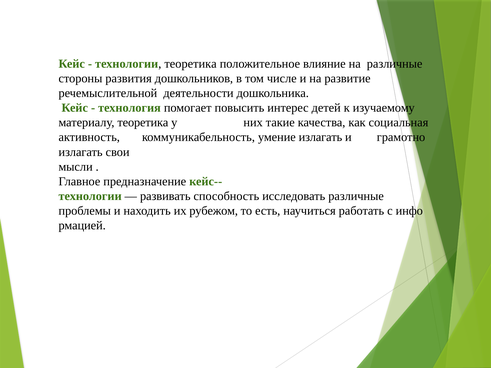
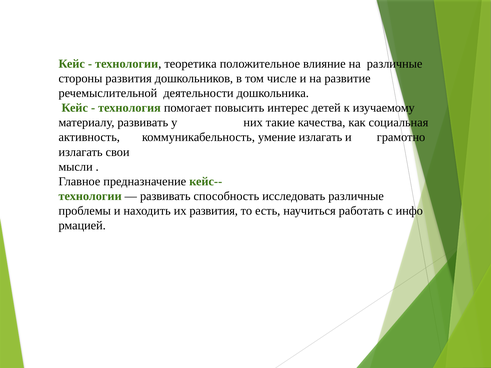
материалу теоретика: теоретика -> развивать
их рубежом: рубежом -> развития
